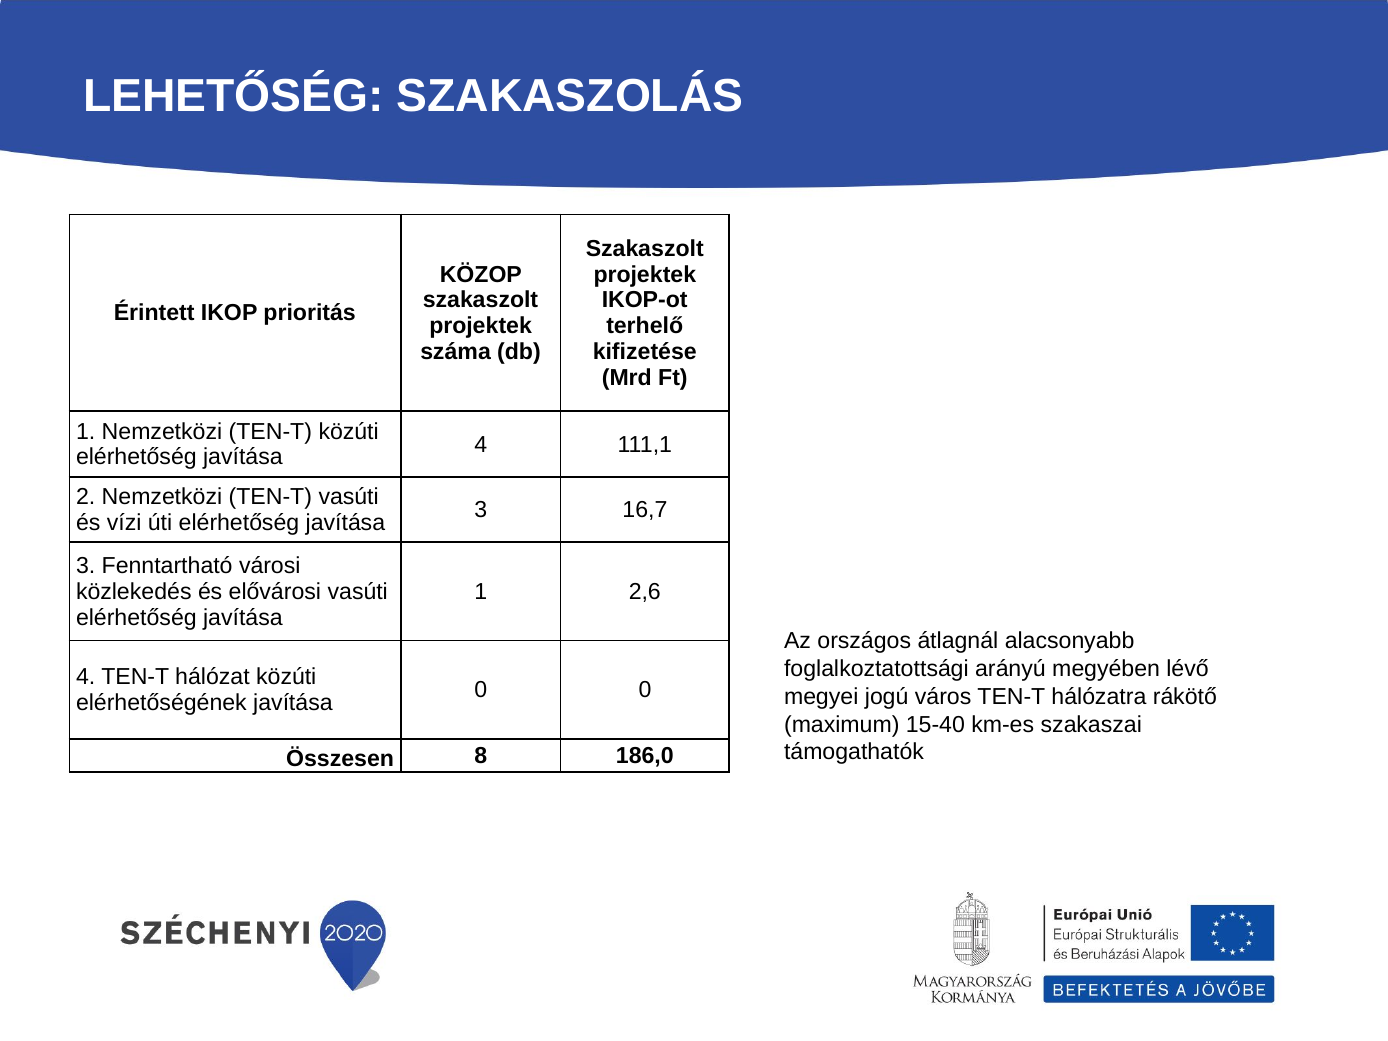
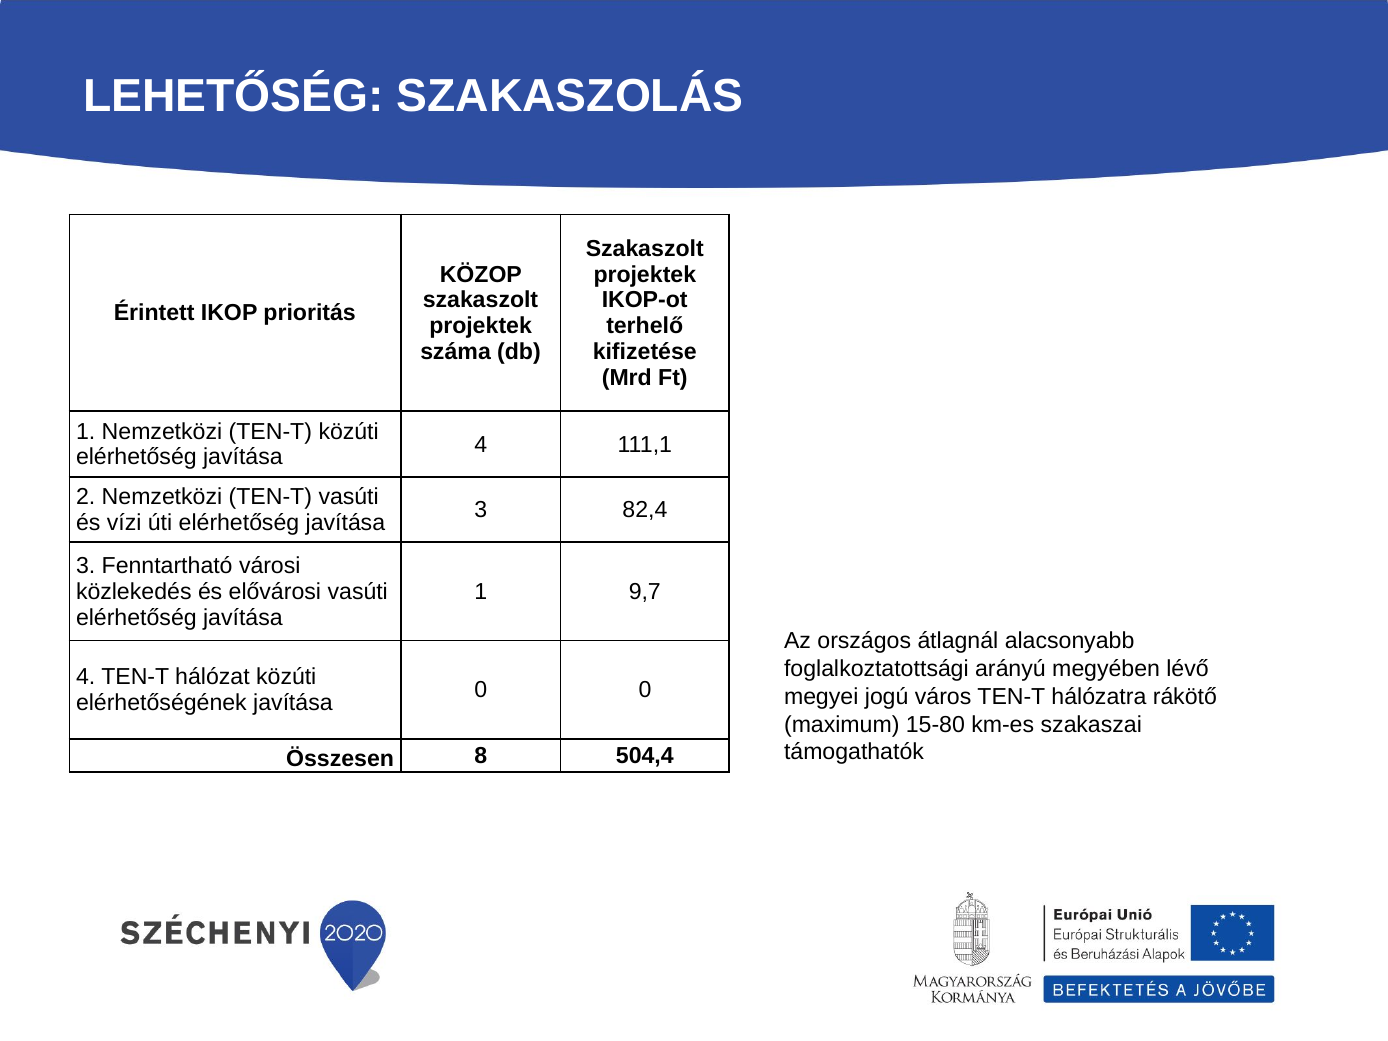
16,7: 16,7 -> 82,4
2,6: 2,6 -> 9,7
15-40: 15-40 -> 15-80
186,0: 186,0 -> 504,4
